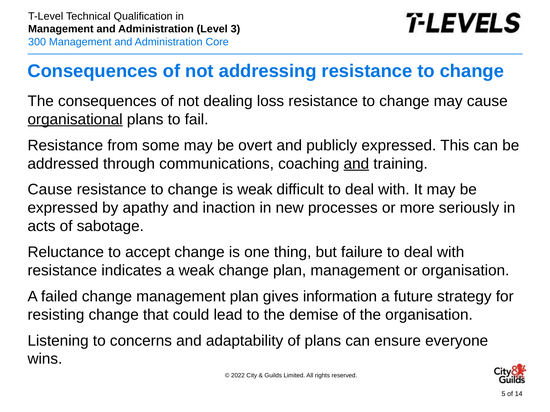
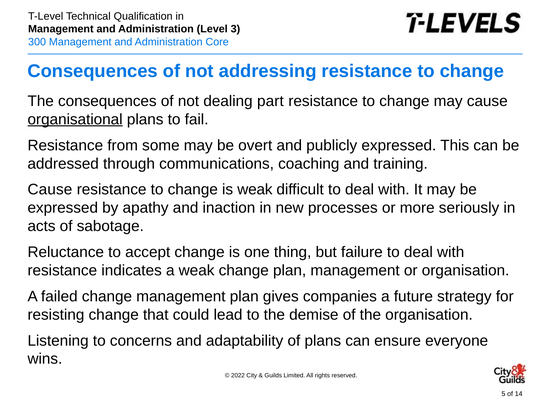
loss: loss -> part
and at (356, 164) underline: present -> none
information: information -> companies
